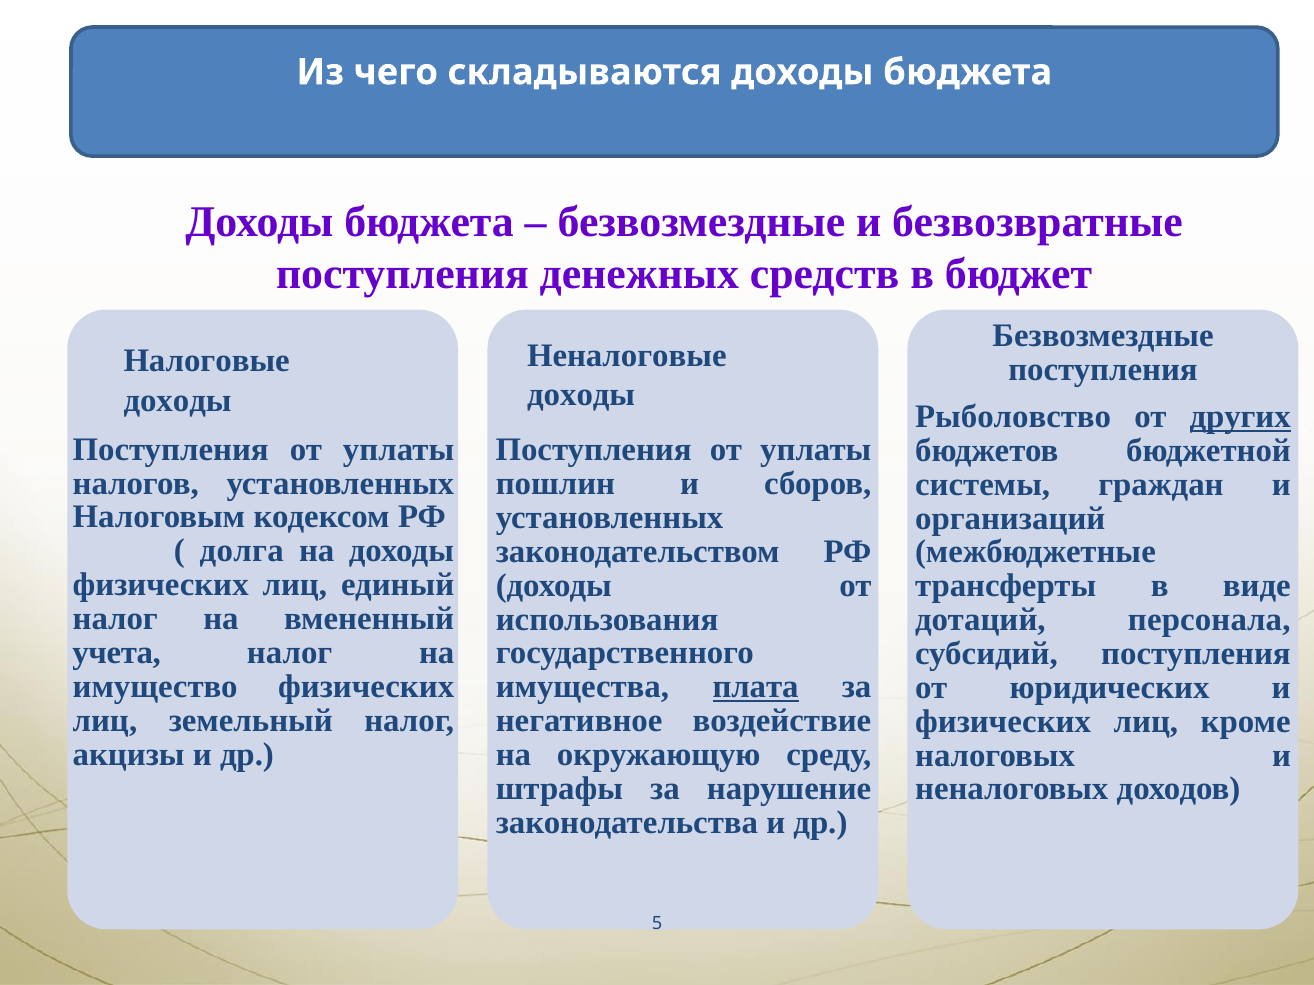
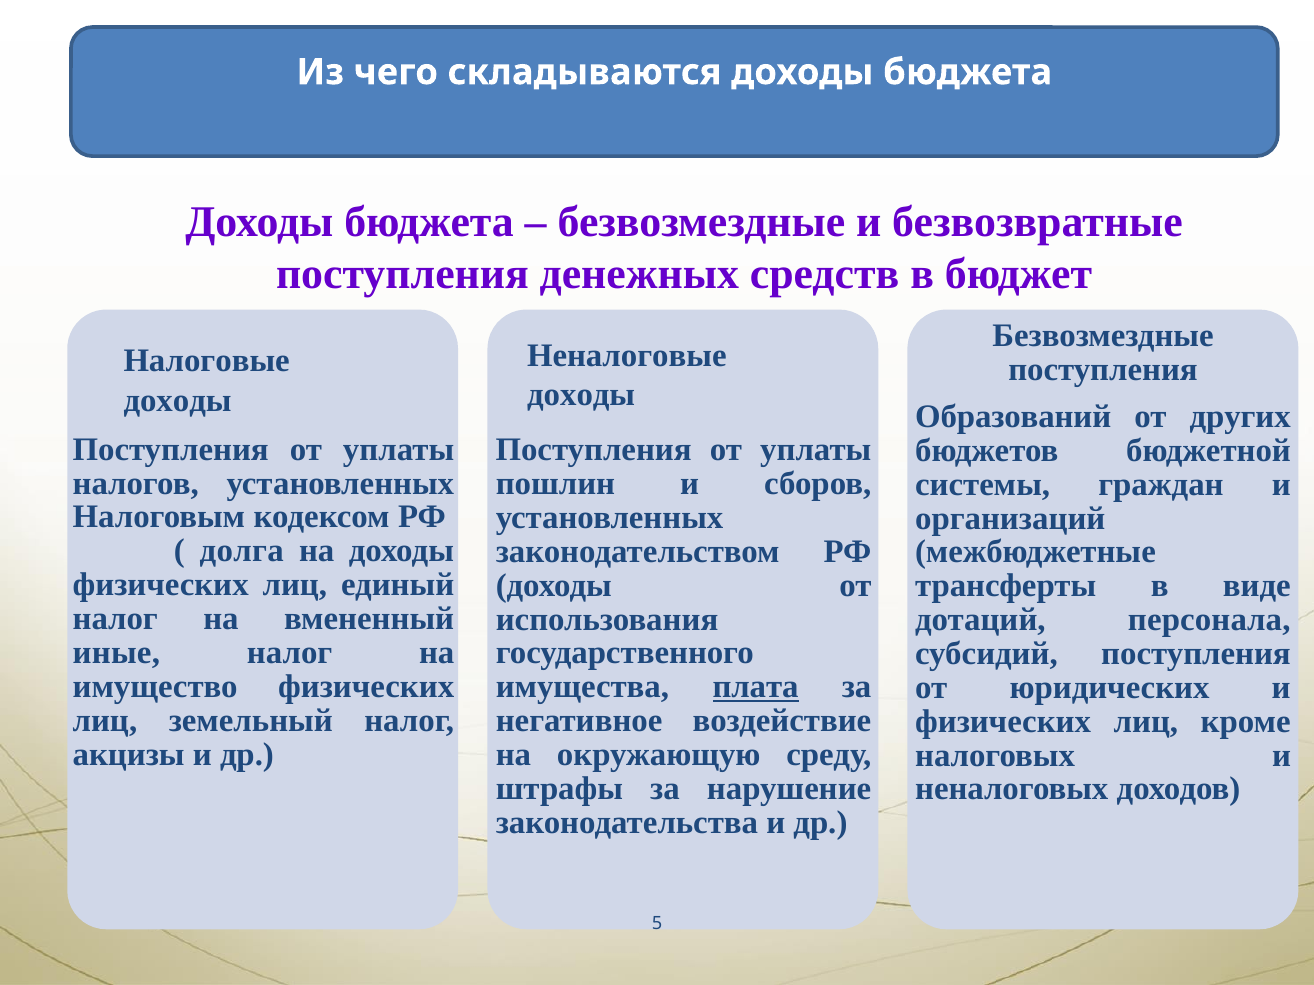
Рыболовство: Рыболовство -> Образований
других underline: present -> none
учета: учета -> иные
